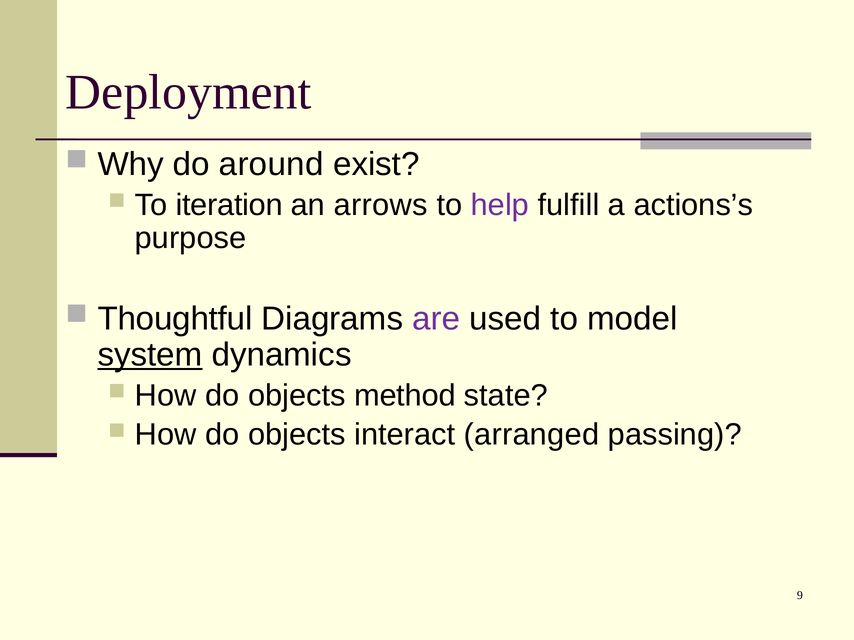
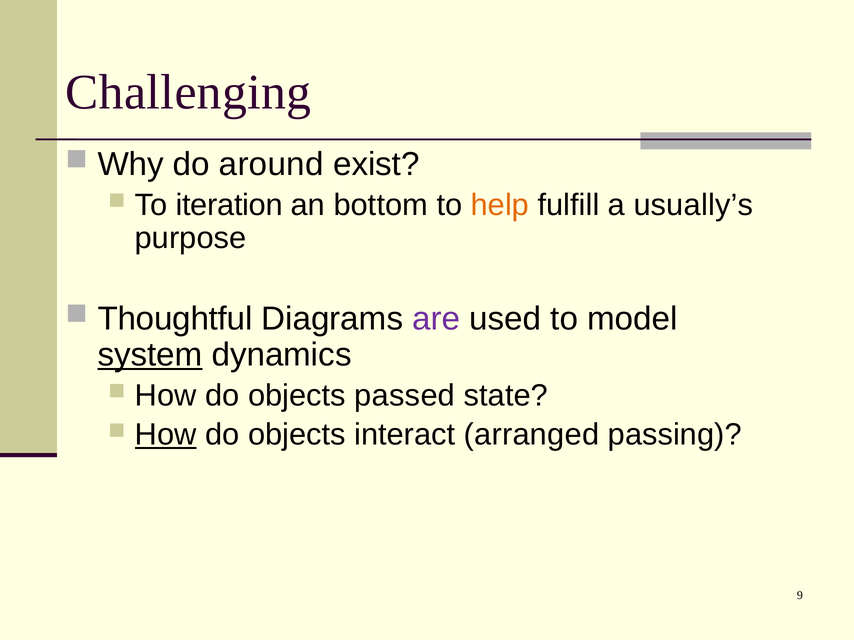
Deployment: Deployment -> Challenging
arrows: arrows -> bottom
help colour: purple -> orange
actions’s: actions’s -> usually’s
method: method -> passed
How at (166, 435) underline: none -> present
